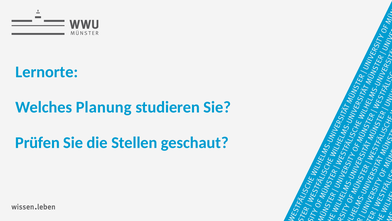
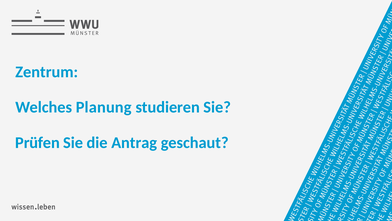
Lernorte: Lernorte -> Zentrum
Stellen: Stellen -> Antrag
